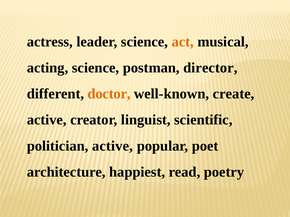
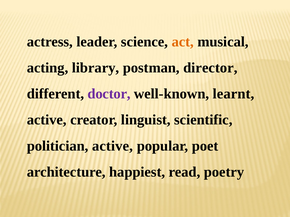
acting science: science -> library
doctor colour: orange -> purple
create: create -> learnt
